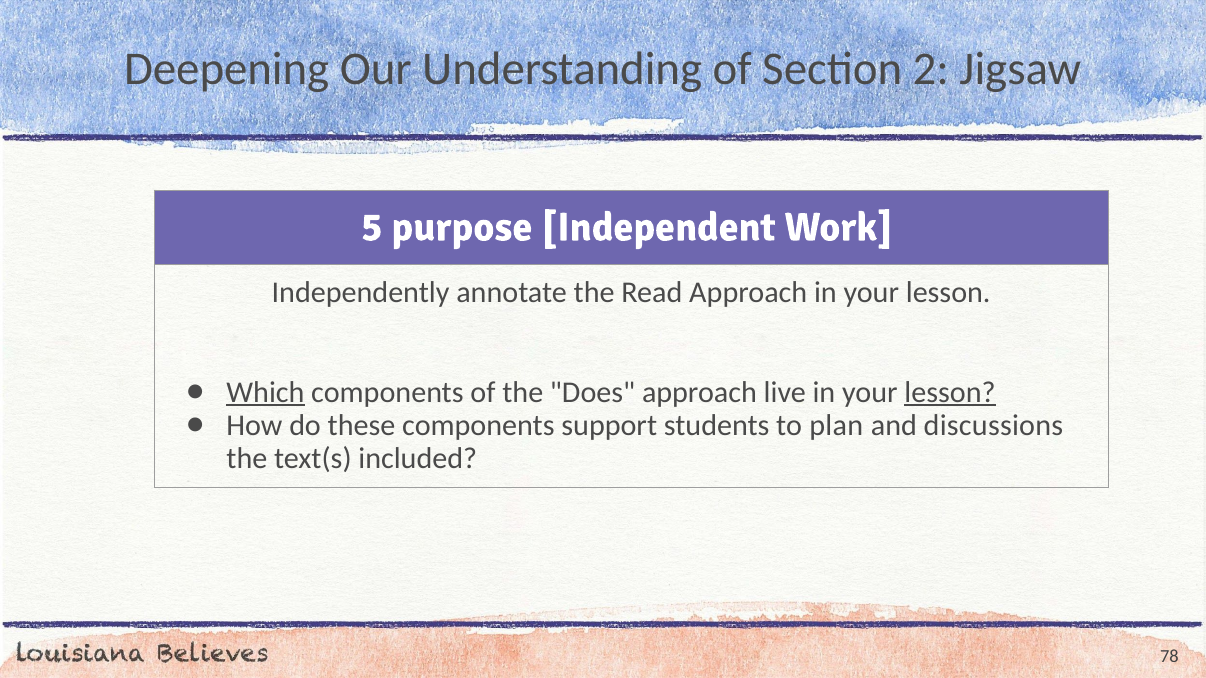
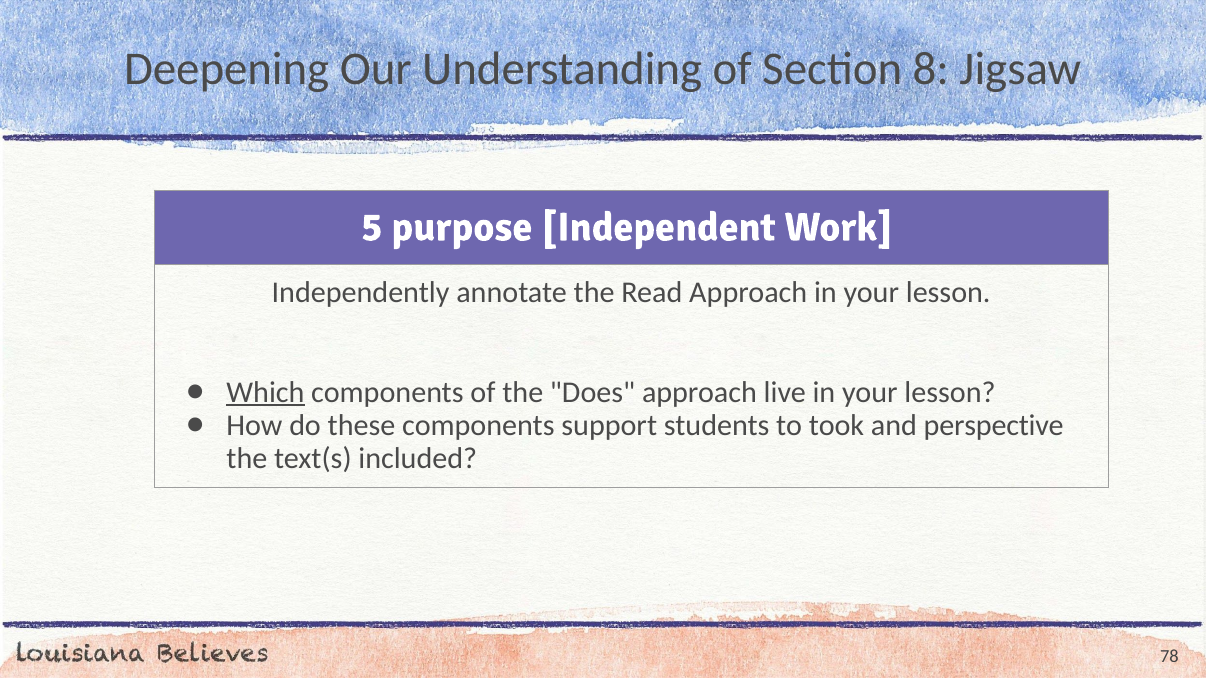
2: 2 -> 8
lesson at (950, 393) underline: present -> none
plan: plan -> took
discussions: discussions -> perspective
